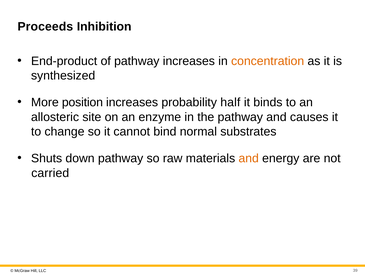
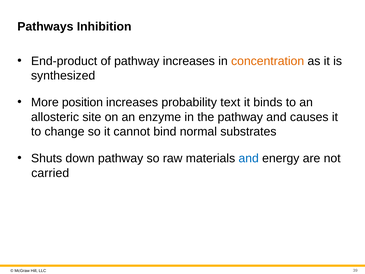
Proceeds: Proceeds -> Pathways
half: half -> text
and at (249, 158) colour: orange -> blue
